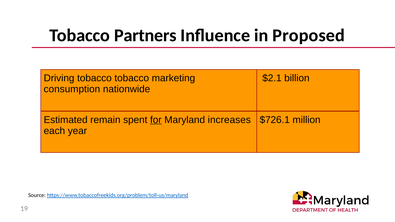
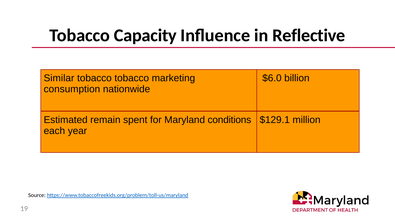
Partners: Partners -> Capacity
Proposed: Proposed -> Reflective
Driving: Driving -> Similar
$2.1: $2.1 -> $6.0
for underline: present -> none
increases: increases -> conditions
$726.1: $726.1 -> $129.1
